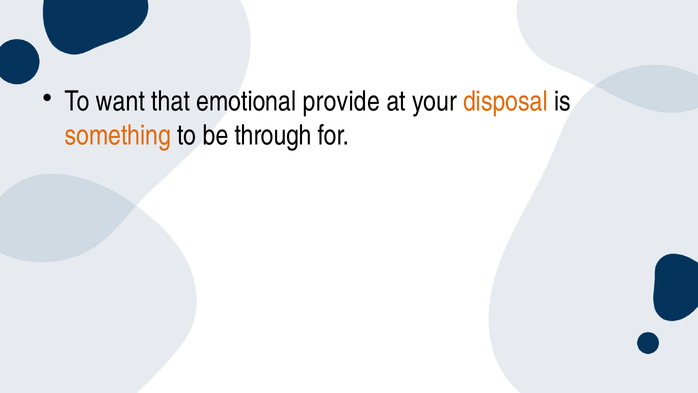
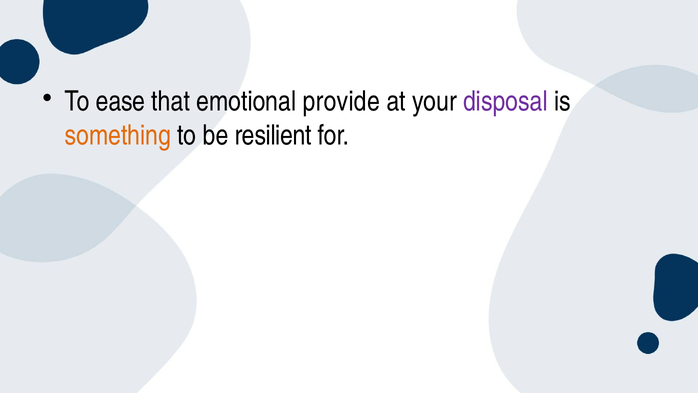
want: want -> ease
disposal colour: orange -> purple
through: through -> resilient
